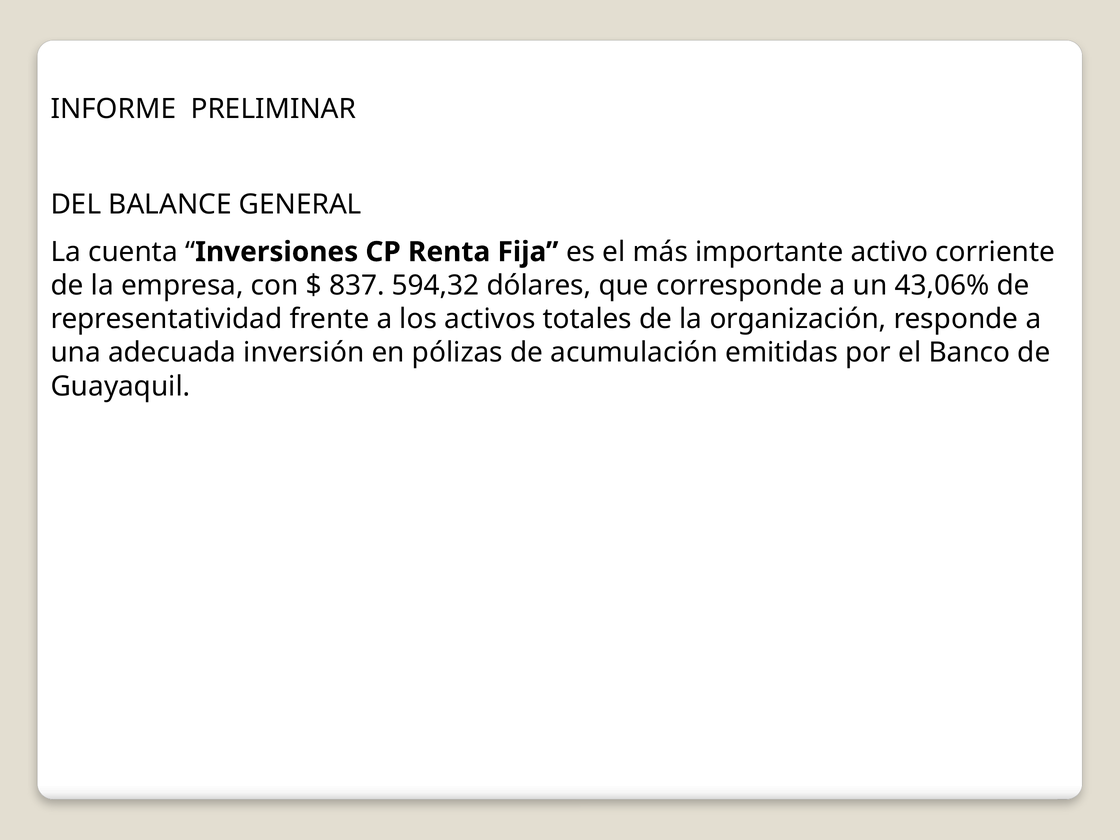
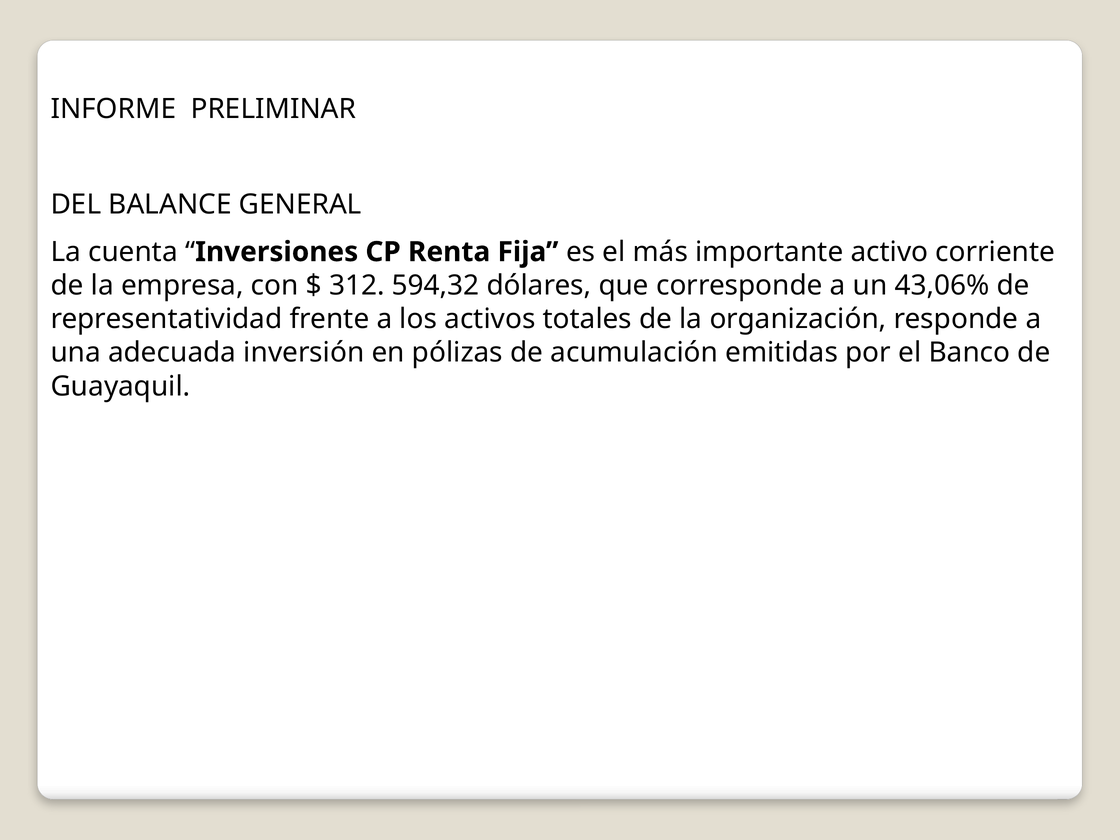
837: 837 -> 312
